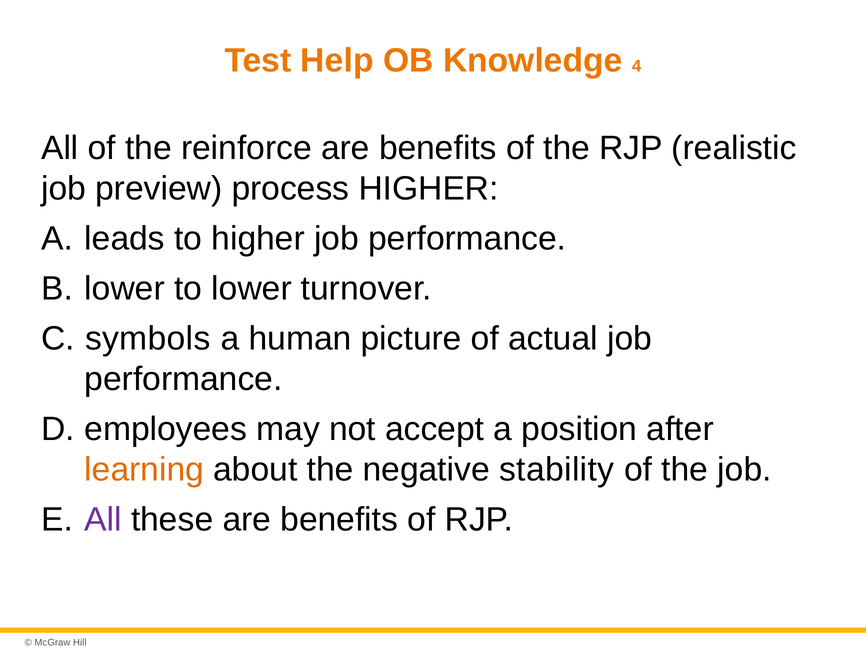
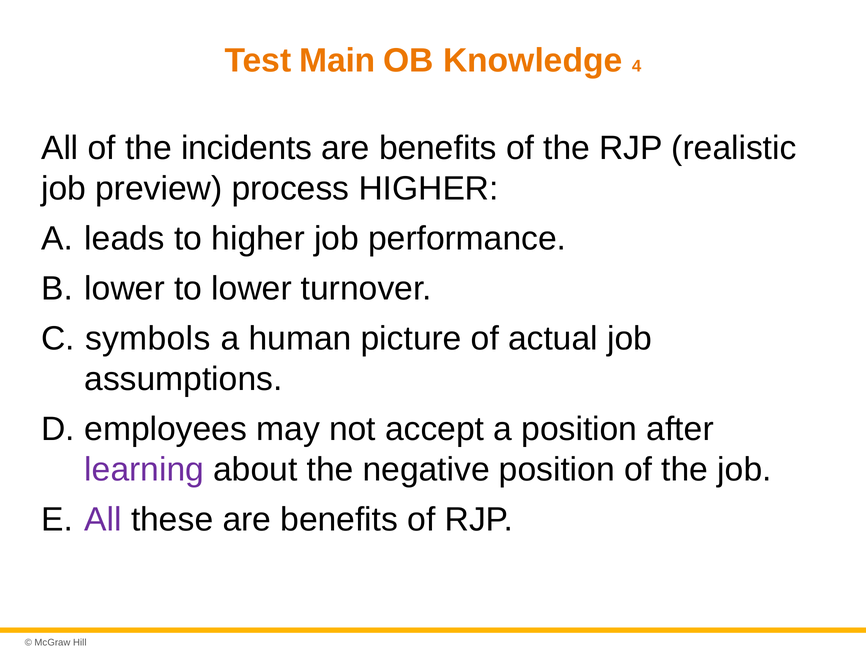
Help: Help -> Main
reinforce: reinforce -> incidents
performance at (183, 379): performance -> assumptions
learning colour: orange -> purple
negative stability: stability -> position
